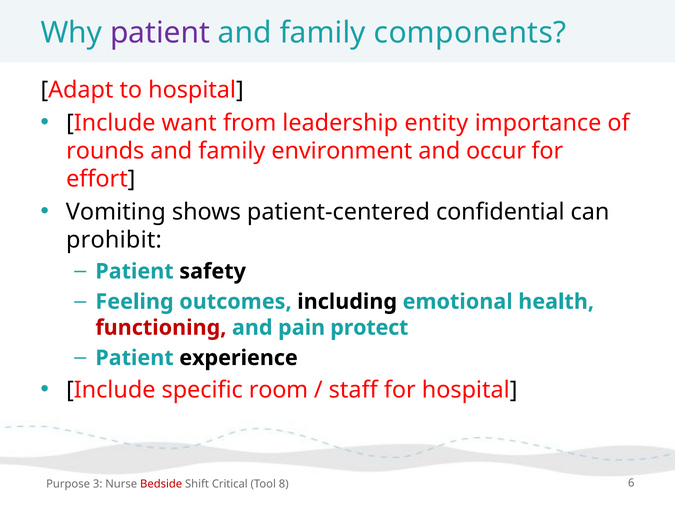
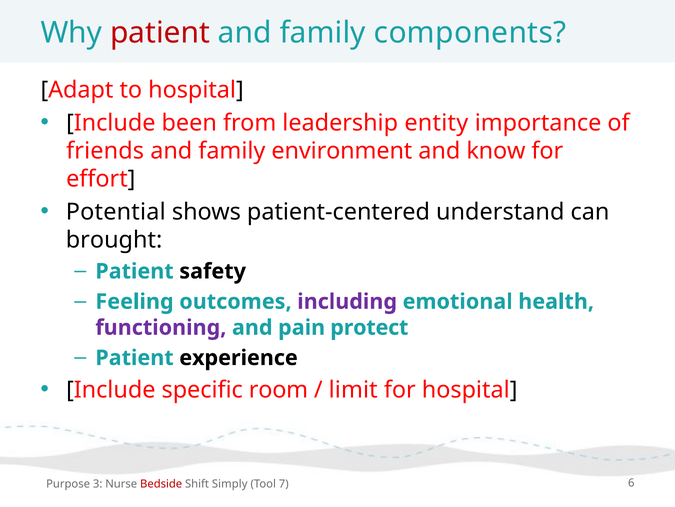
patient at (160, 33) colour: purple -> red
want: want -> been
rounds: rounds -> friends
occur: occur -> know
Vomiting: Vomiting -> Potential
confidential: confidential -> understand
prohibit: prohibit -> brought
including colour: black -> purple
functioning colour: red -> purple
staff: staff -> limit
Critical: Critical -> Simply
8: 8 -> 7
